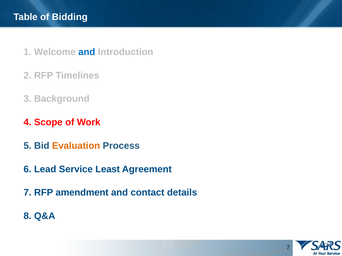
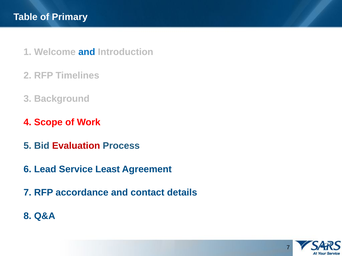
Bidding: Bidding -> Primary
Evaluation colour: orange -> red
amendment: amendment -> accordance
